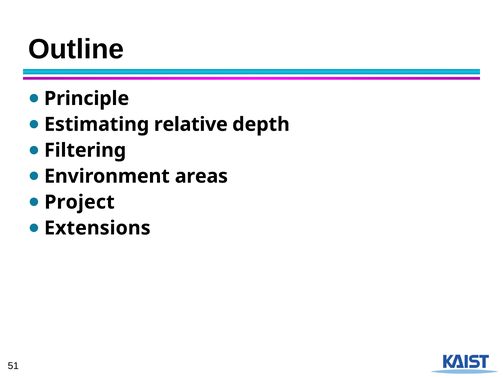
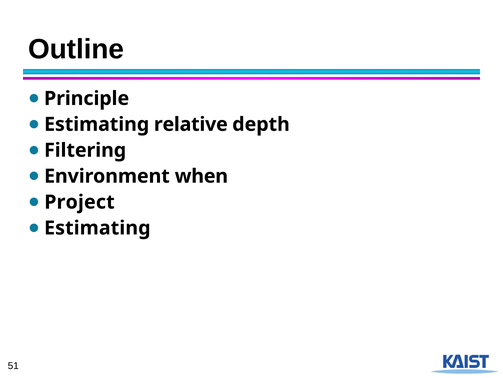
areas: areas -> when
Extensions at (97, 228): Extensions -> Estimating
